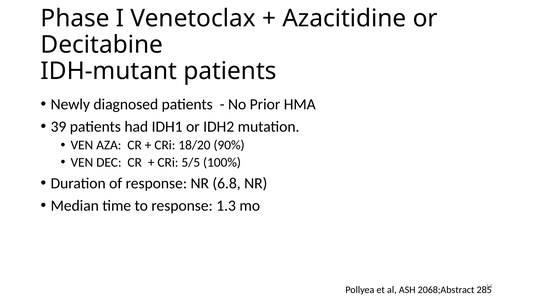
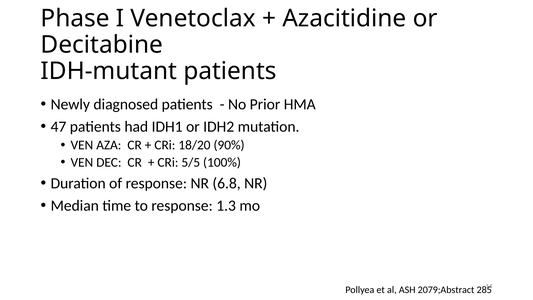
39: 39 -> 47
2068;Abstract: 2068;Abstract -> 2079;Abstract
